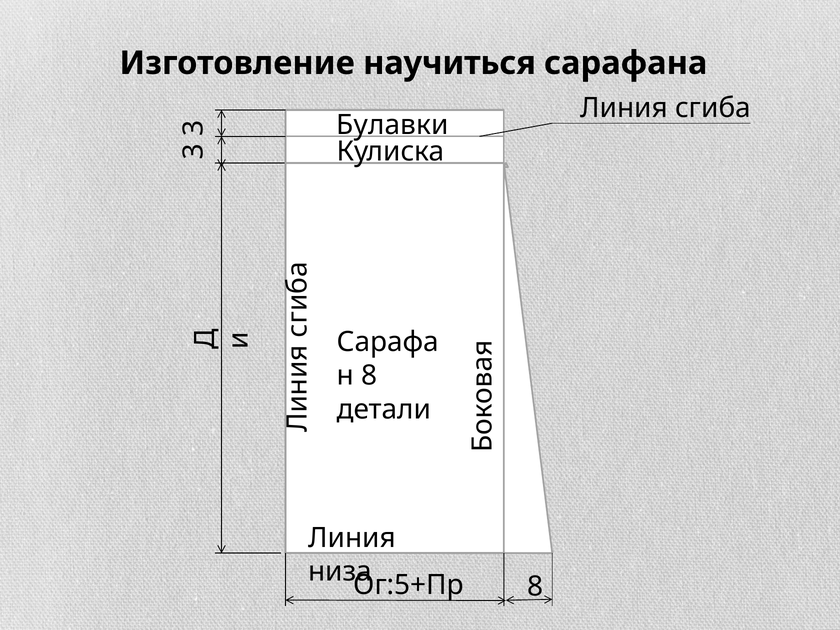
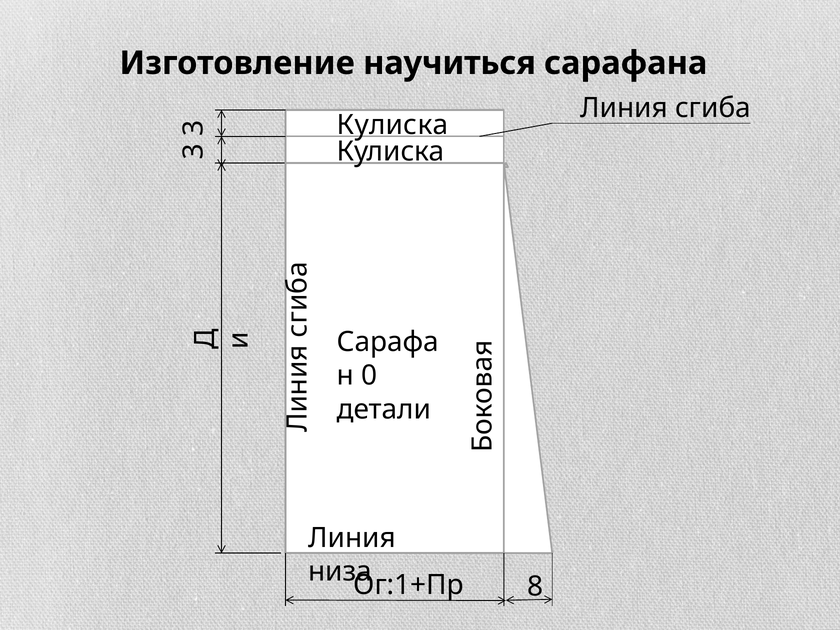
3 Булавки: Булавки -> Кулиска
8 at (369, 376): 8 -> 0
Ог:5+Пр: Ог:5+Пр -> Ог:1+Пр
